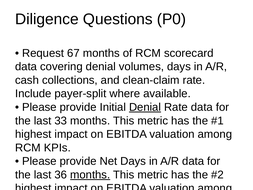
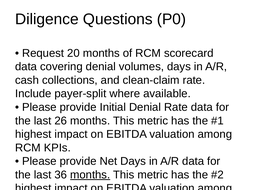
67: 67 -> 20
Denial at (145, 107) underline: present -> none
33: 33 -> 26
